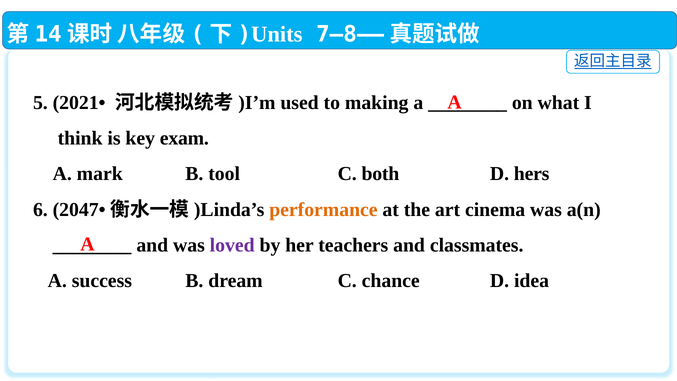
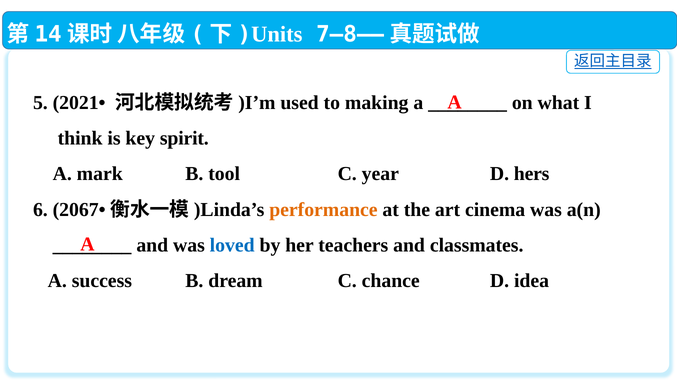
exam: exam -> spirit
both: both -> year
2047•: 2047• -> 2067•
loved colour: purple -> blue
